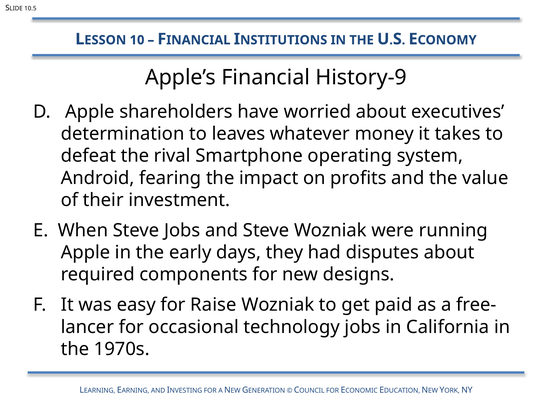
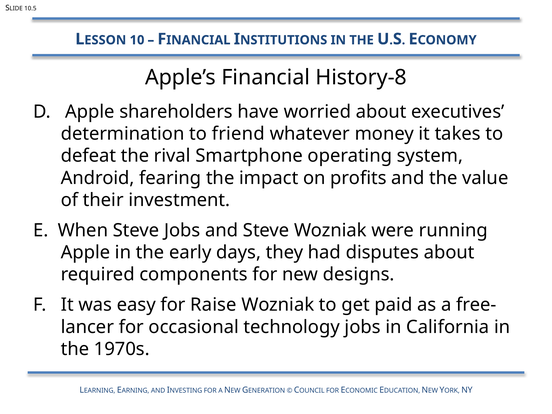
History-9: History-9 -> History-8
leaves: leaves -> friend
